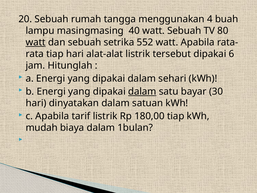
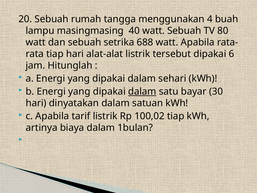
watt at (36, 42) underline: present -> none
552: 552 -> 688
180,00: 180,00 -> 100,02
mudah: mudah -> artinya
